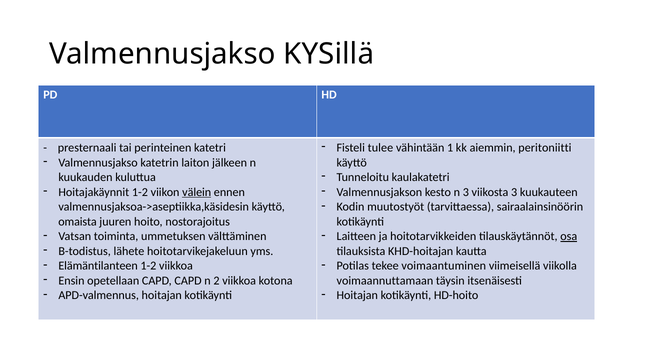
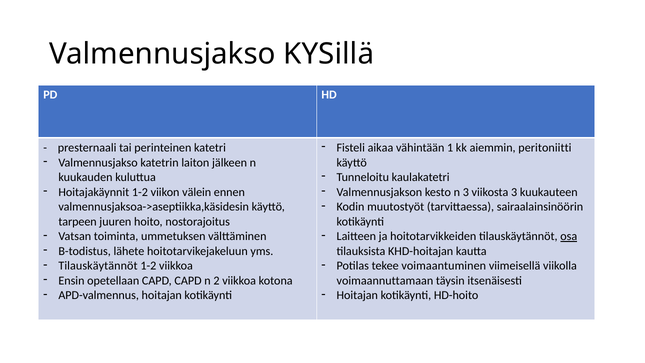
tulee: tulee -> aikaa
välein underline: present -> none
omaista: omaista -> tarpeen
Elämäntilanteen at (98, 266): Elämäntilanteen -> Tilauskäytännöt
